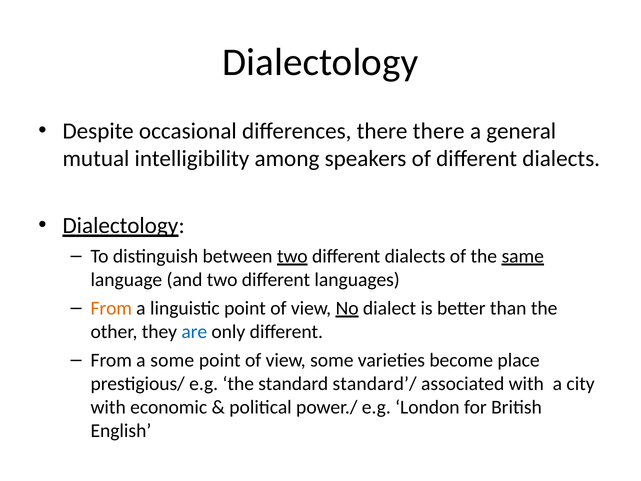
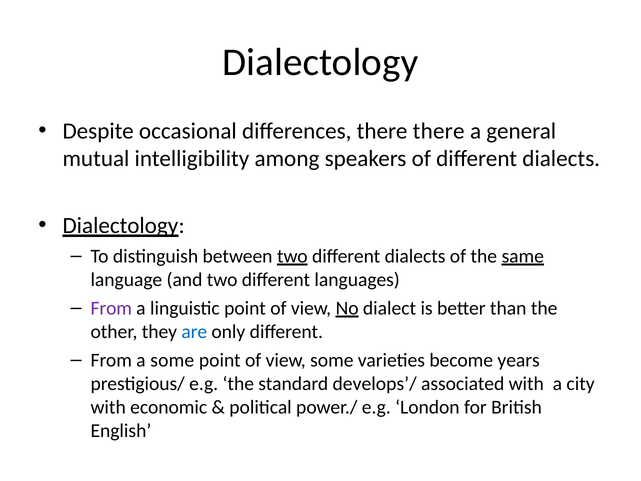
From at (111, 308) colour: orange -> purple
place: place -> years
standard’/: standard’/ -> develops’/
